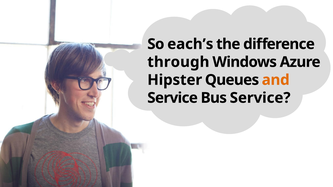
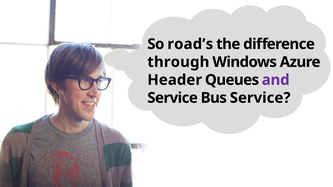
each’s: each’s -> road’s
Hipster: Hipster -> Header
and colour: orange -> purple
